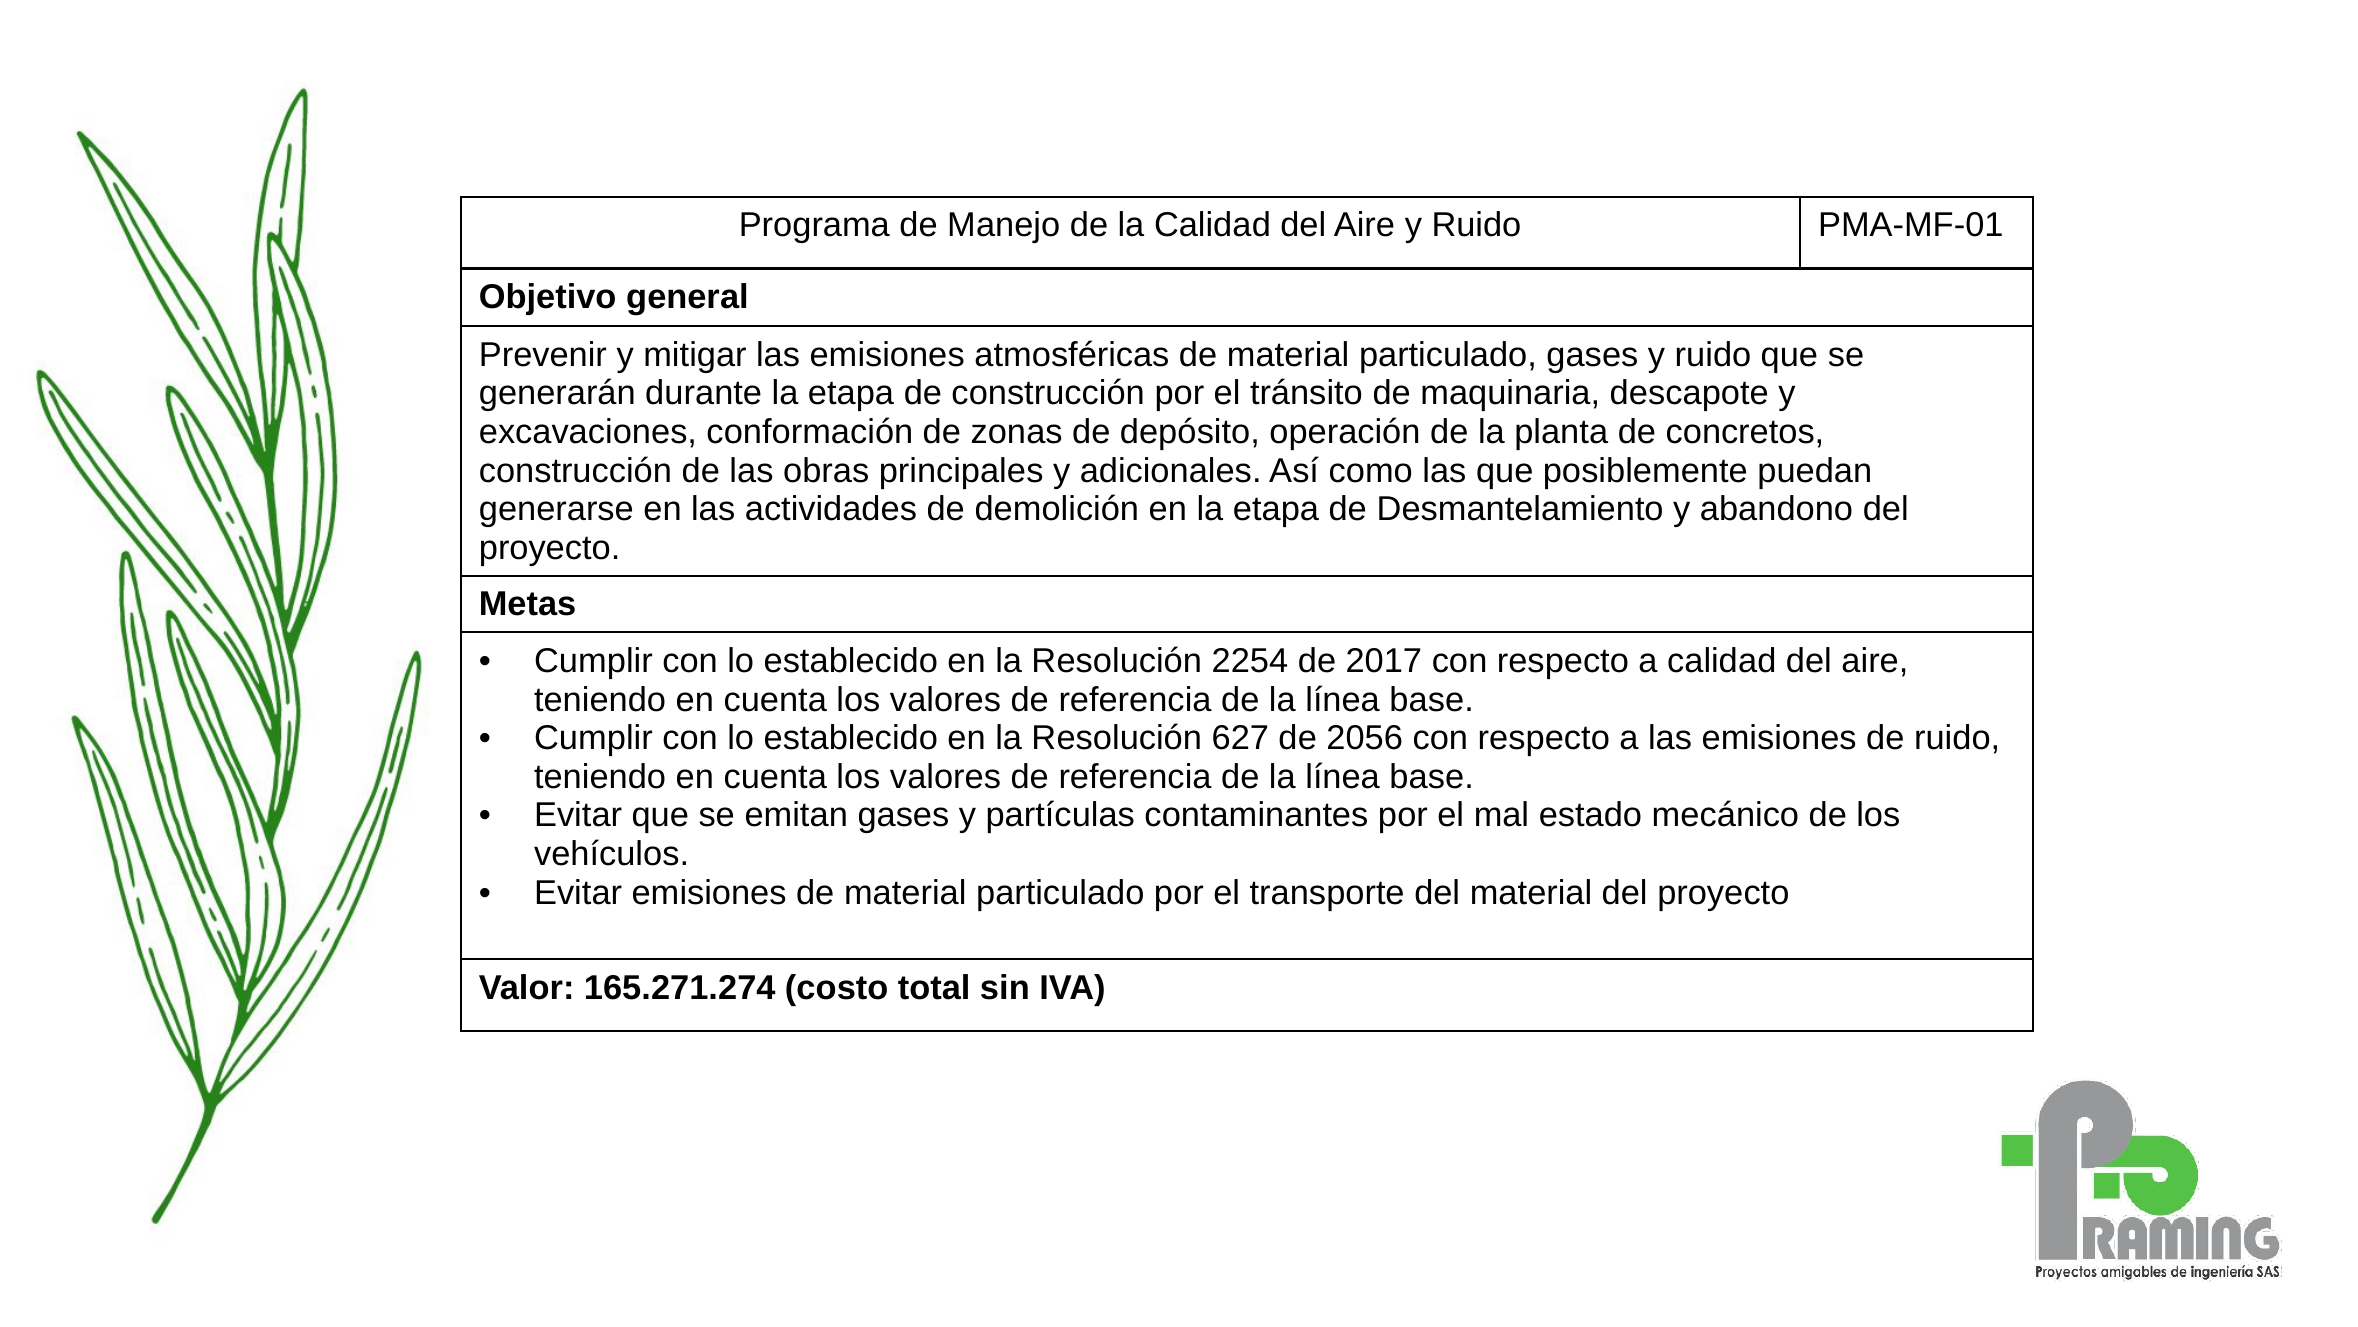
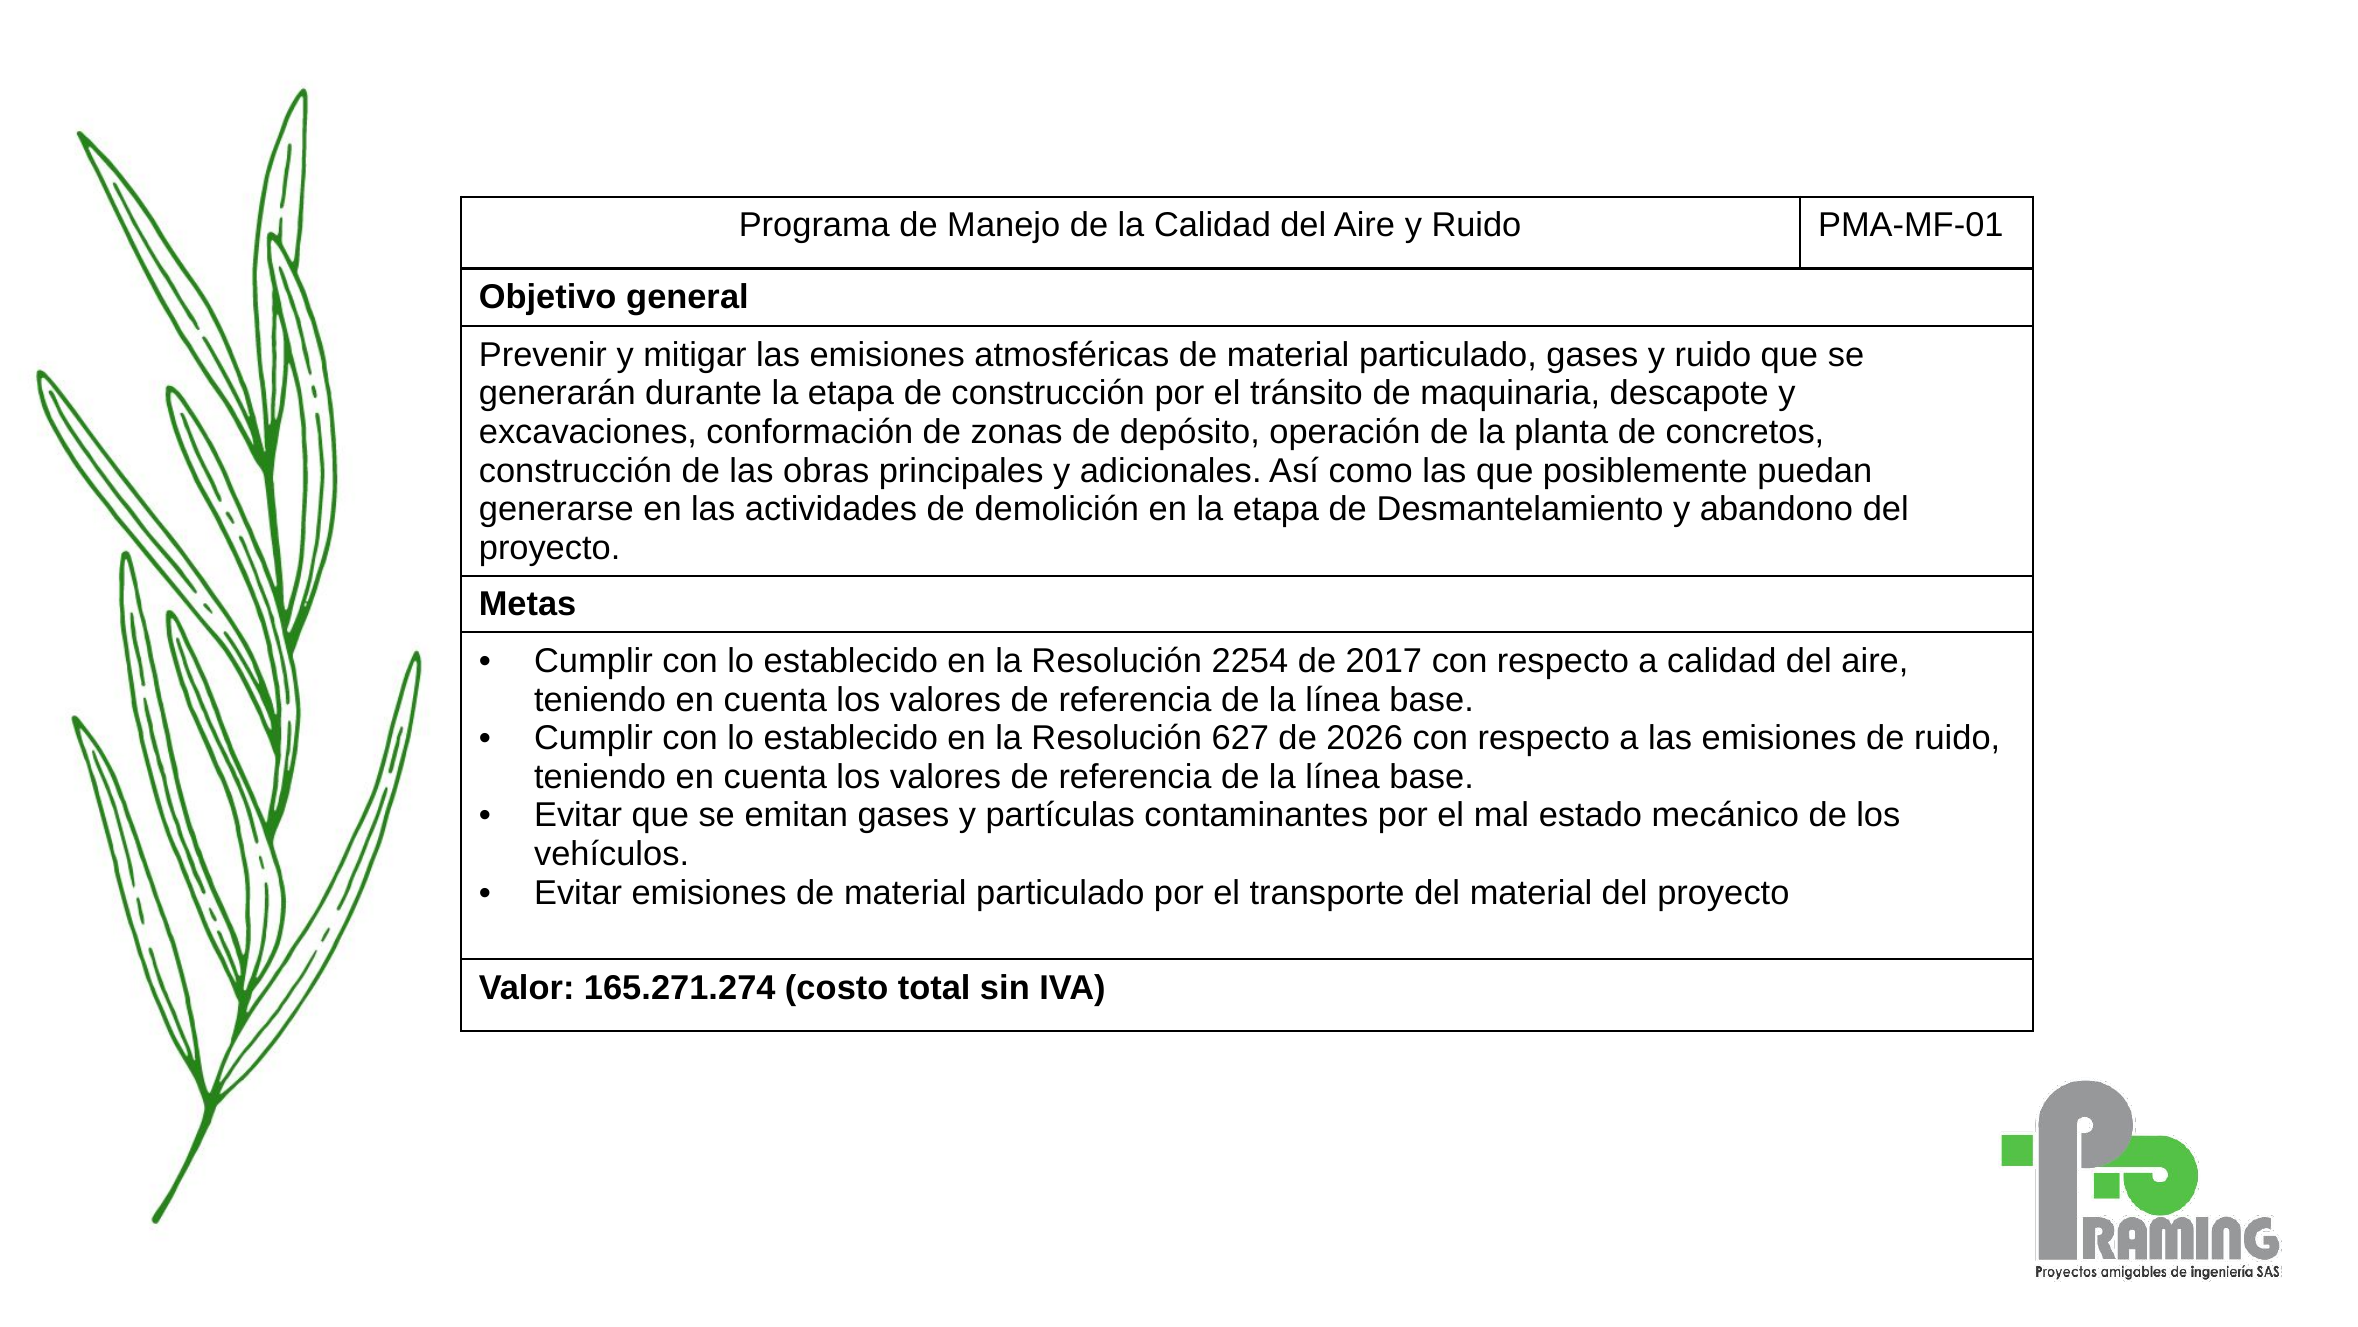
2056: 2056 -> 2026
